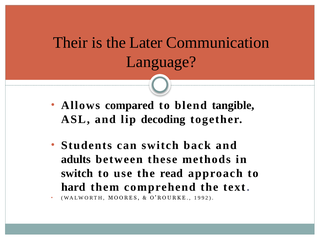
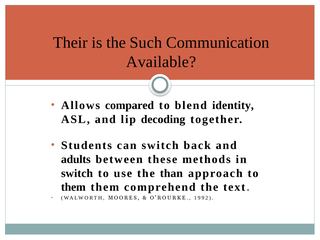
Later: Later -> Such
Language: Language -> Available
tangible: tangible -> identity
read: read -> than
hard at (73, 187): hard -> them
